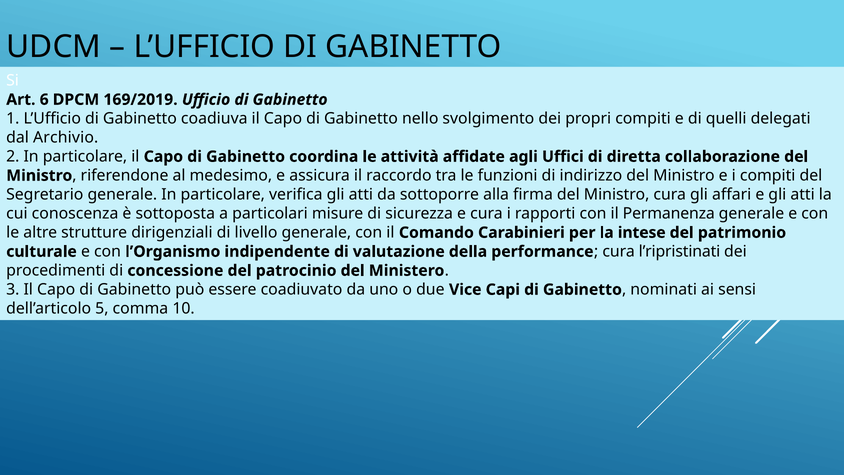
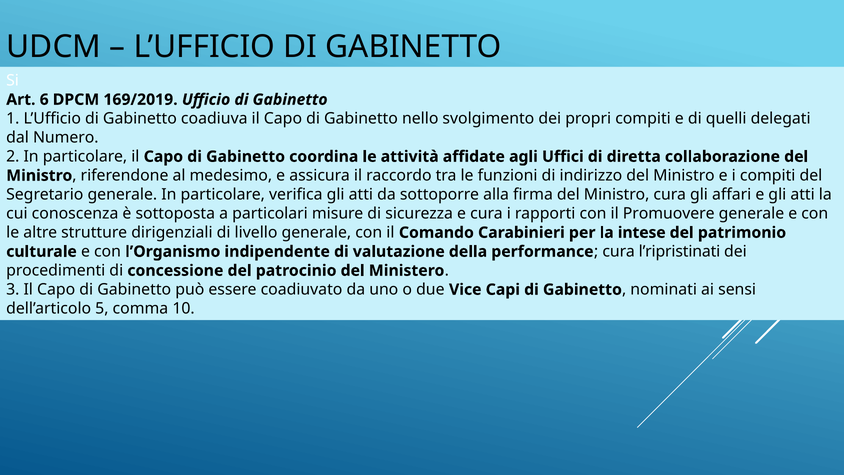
Archivio: Archivio -> Numero
Permanenza: Permanenza -> Promuovere
